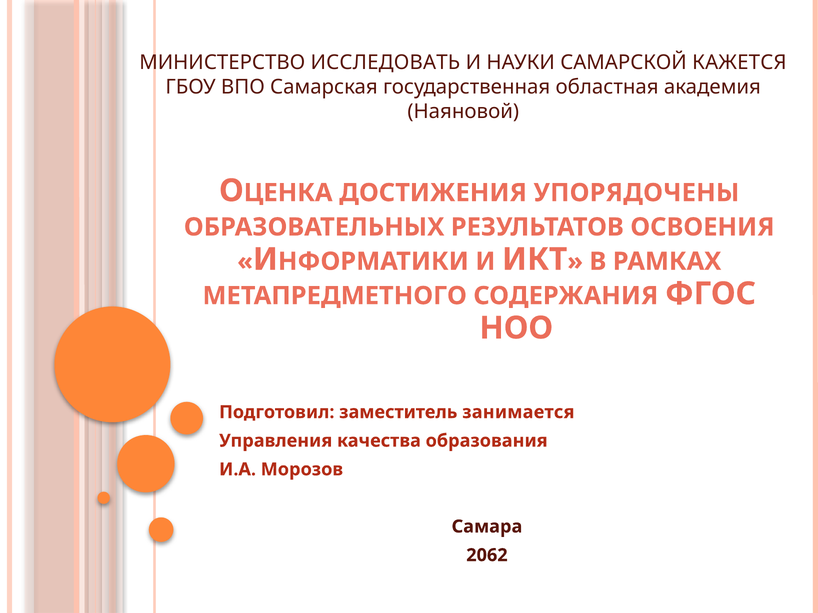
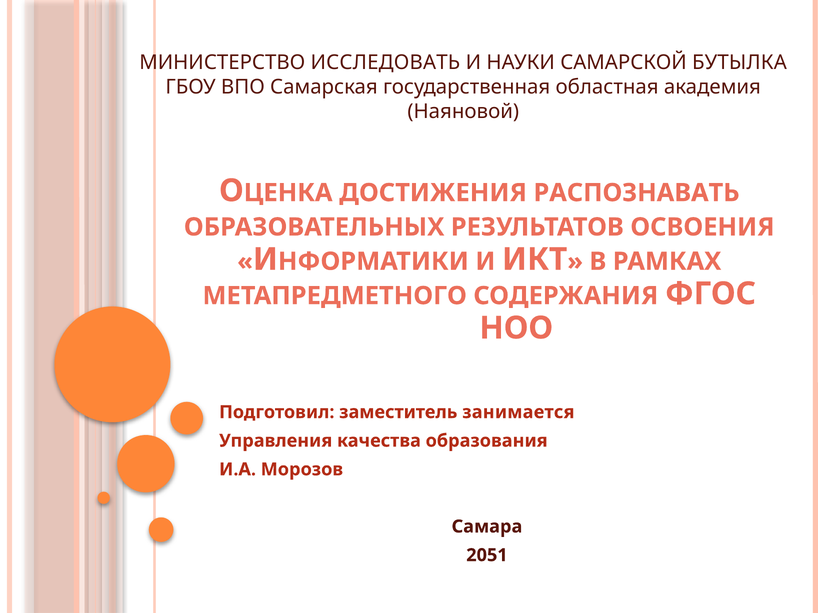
КАЖЕТСЯ: КАЖЕТСЯ -> БУТЫЛКА
УПОРЯДОЧЕНЫ: УПОРЯДОЧЕНЫ -> РАСПОЗНАВАТЬ
2062: 2062 -> 2051
